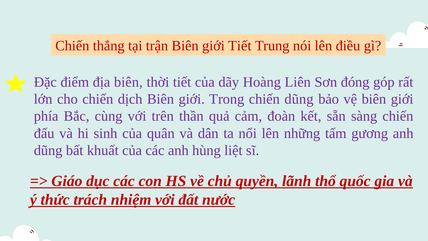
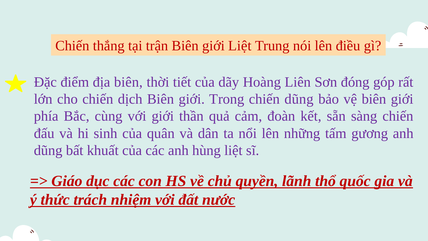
giới Tiết: Tiết -> Liệt
với trên: trên -> giới
